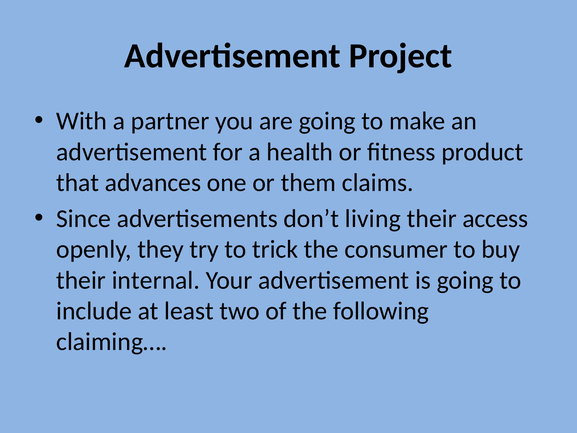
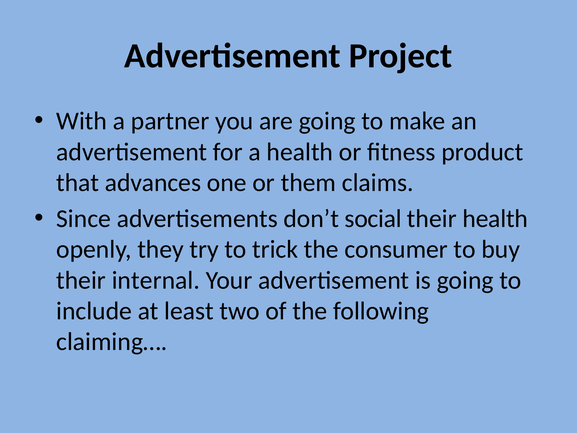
living: living -> social
their access: access -> health
